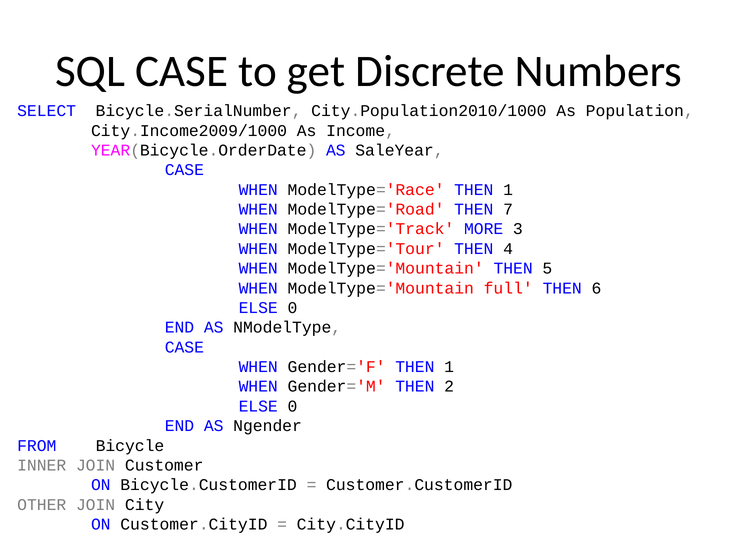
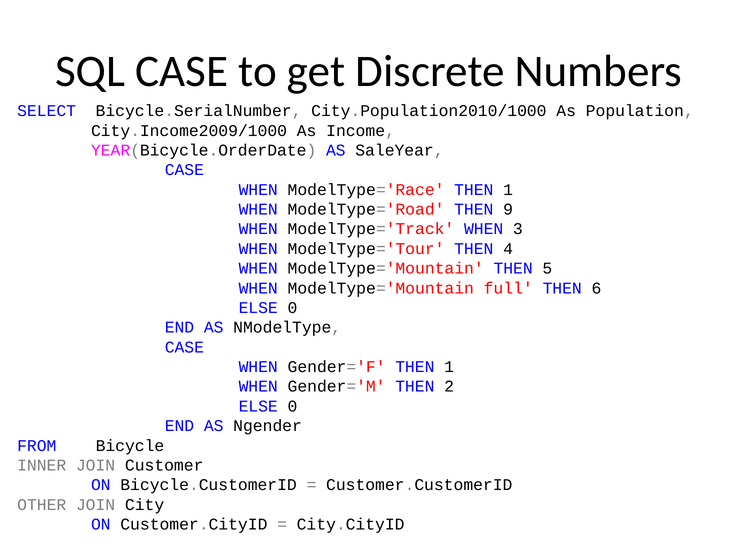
7: 7 -> 9
ModelType='Track MORE: MORE -> WHEN
